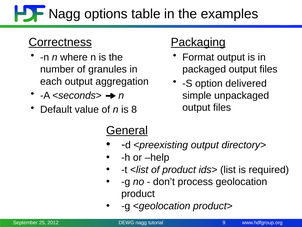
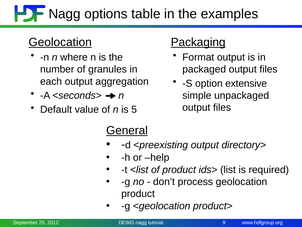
Correctness at (60, 42): Correctness -> Geolocation
delivered: delivered -> extensive
8: 8 -> 5
